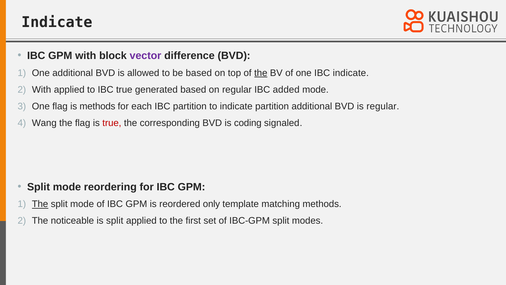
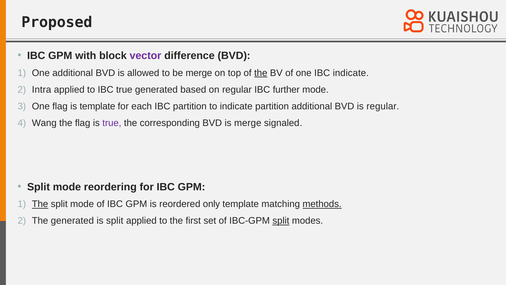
Indicate at (57, 22): Indicate -> Proposed
be based: based -> merge
With at (42, 89): With -> Intra
added: added -> further
is methods: methods -> template
true at (112, 123) colour: red -> purple
is coding: coding -> merge
methods at (322, 204) underline: none -> present
The noticeable: noticeable -> generated
split at (281, 221) underline: none -> present
